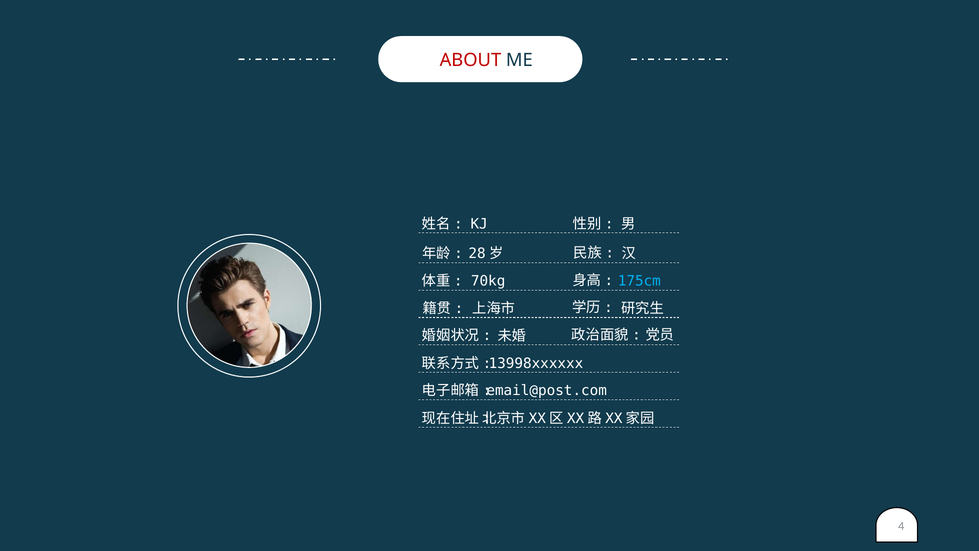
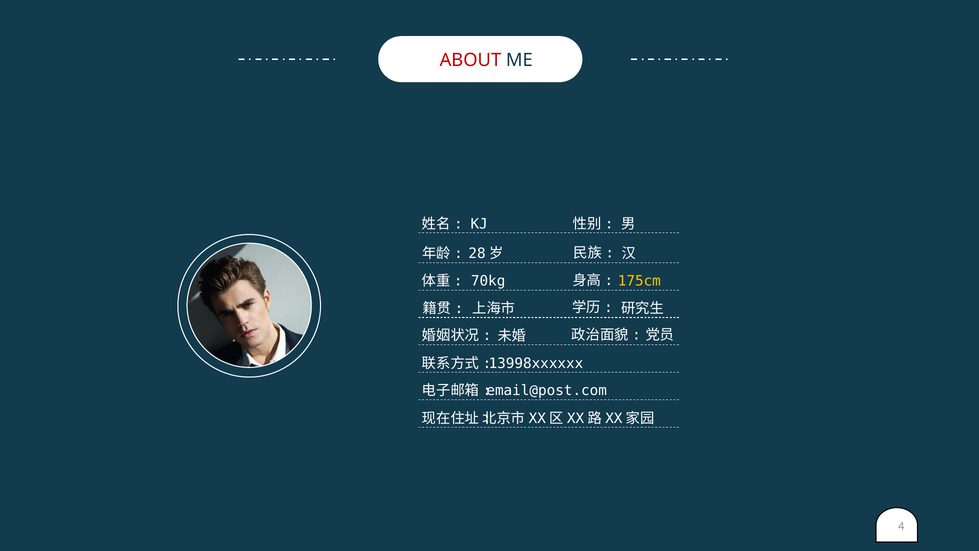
175cm colour: light blue -> yellow
